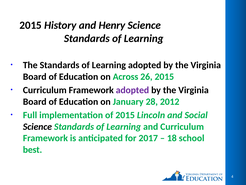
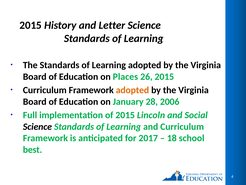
Henry: Henry -> Letter
Across: Across -> Places
adopted at (132, 90) colour: purple -> orange
2012: 2012 -> 2006
